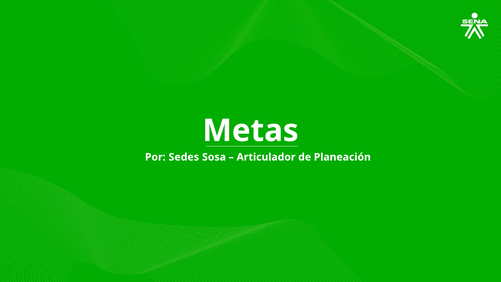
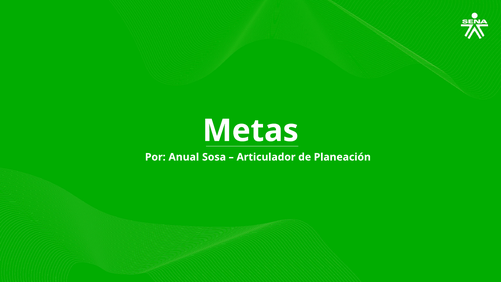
Sedes: Sedes -> Anual
